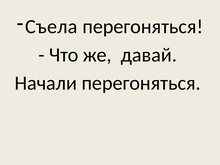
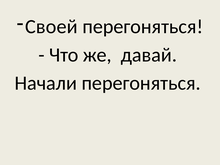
Съела: Съела -> Своей
